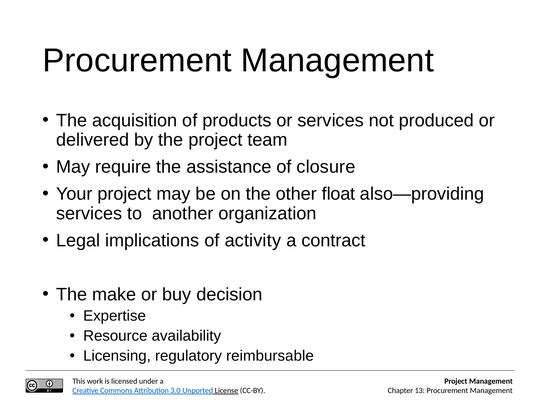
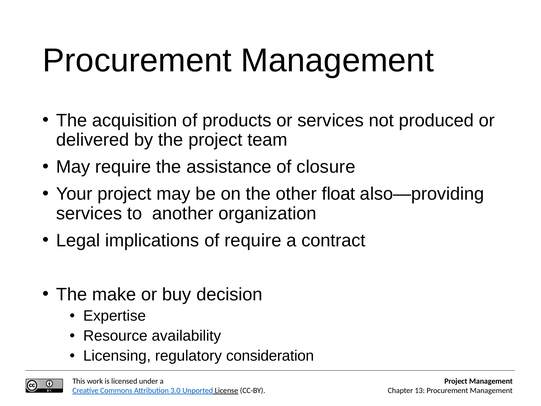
of activity: activity -> require
reimbursable: reimbursable -> consideration
